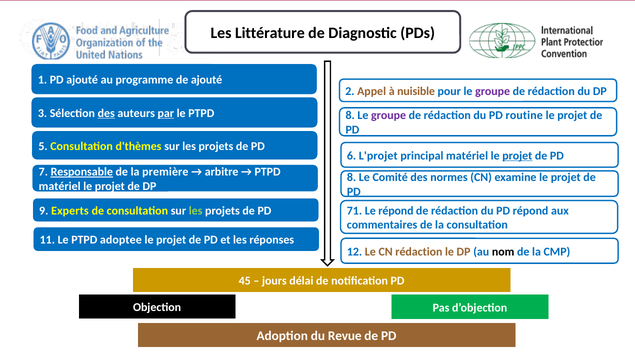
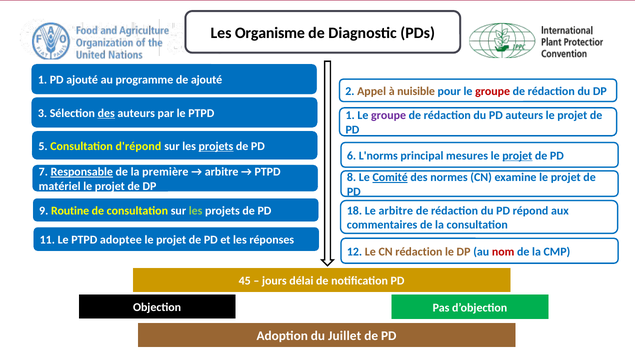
Littérature: Littérature -> Organisme
groupe at (493, 91) colour: purple -> red
par underline: present -> none
PTPD 8: 8 -> 1
PD routine: routine -> auteurs
d'thèmes: d'thèmes -> d'répond
projets at (216, 146) underline: none -> present
L'projet: L'projet -> L'norms
principal matériel: matériel -> mesures
Comité underline: none -> present
Experts: Experts -> Routine
71: 71 -> 18
Le répond: répond -> arbitre
nom colour: black -> red
Revue: Revue -> Juillet
